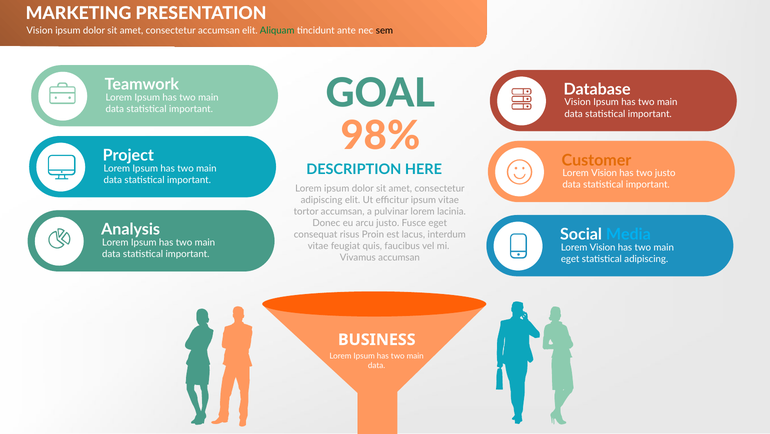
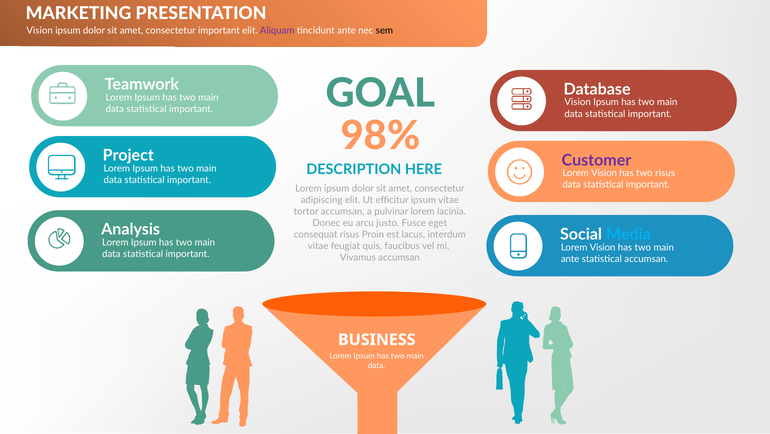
consectetur accumsan: accumsan -> important
Aliquam colour: green -> purple
Customer colour: orange -> purple
two justo: justo -> risus
eget at (570, 259): eget -> ante
statistical adipiscing: adipiscing -> accumsan
